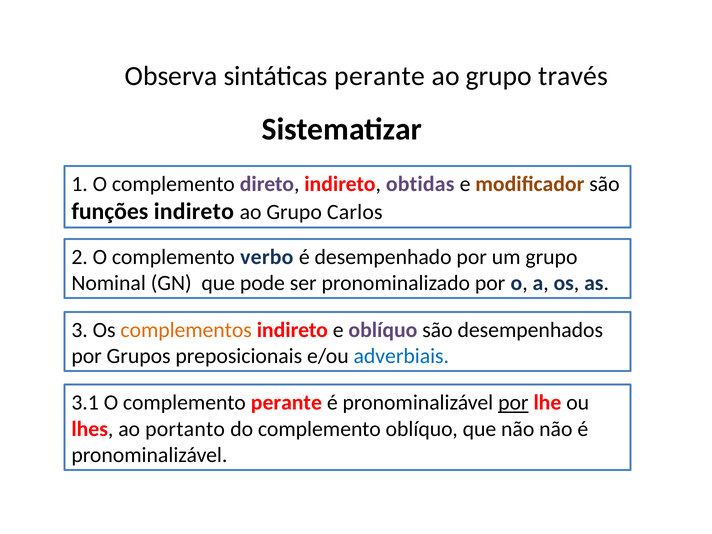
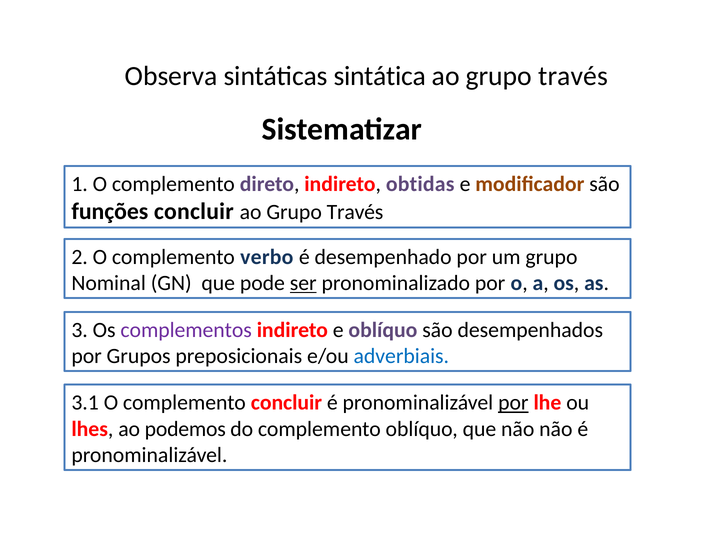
sintáticas perante: perante -> sintática
funções indireto: indireto -> concluir
Carlos at (355, 212): Carlos -> Través
ser underline: none -> present
complementos colour: orange -> purple
complemento perante: perante -> concluir
portanto: portanto -> podemos
